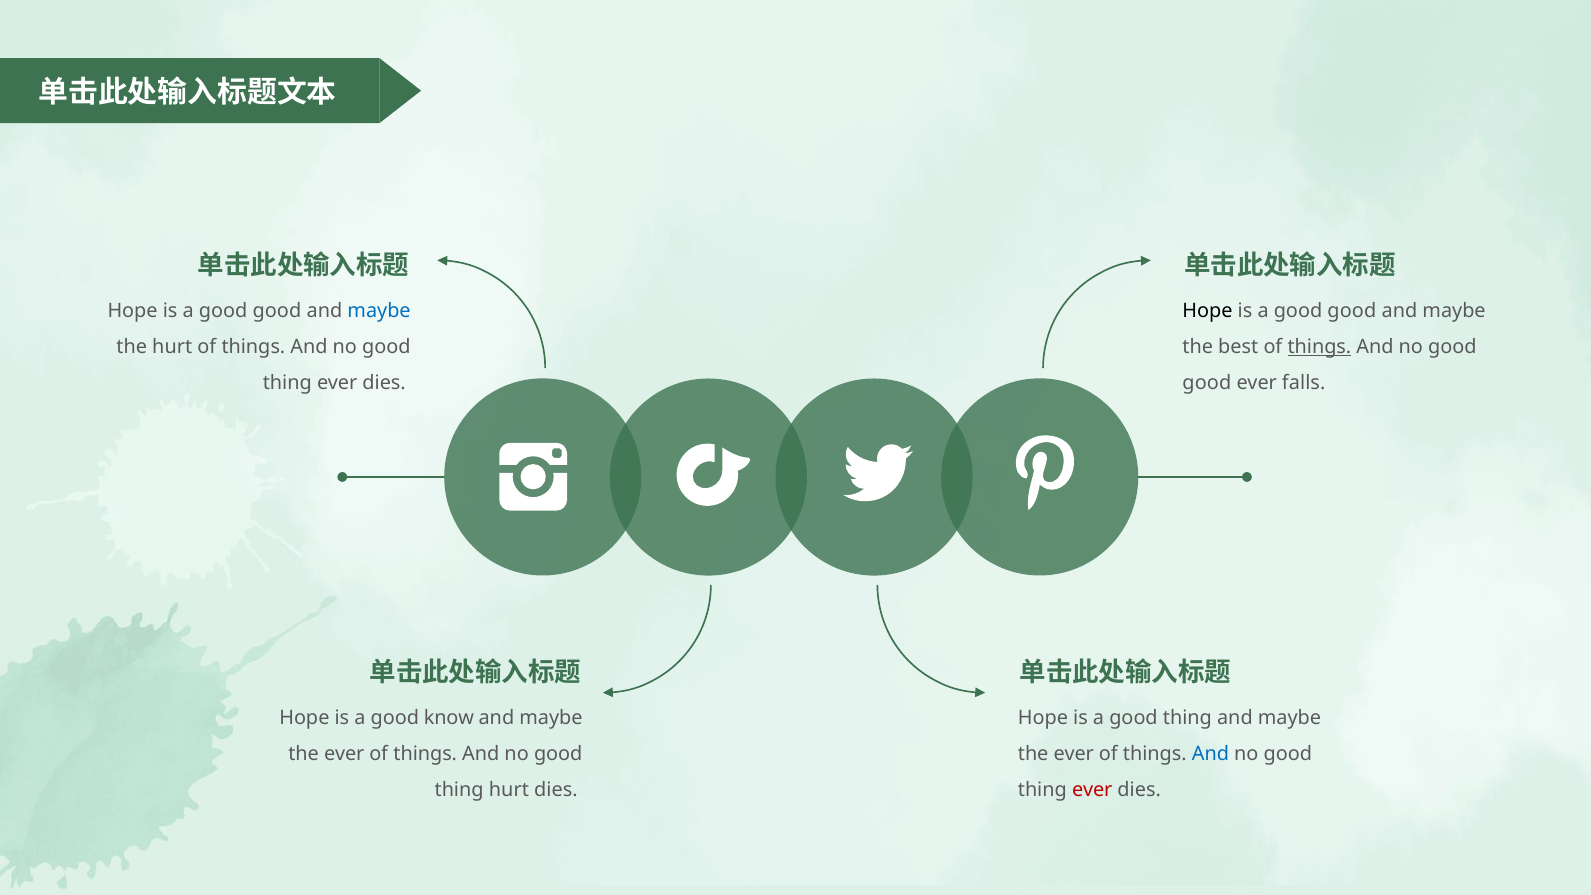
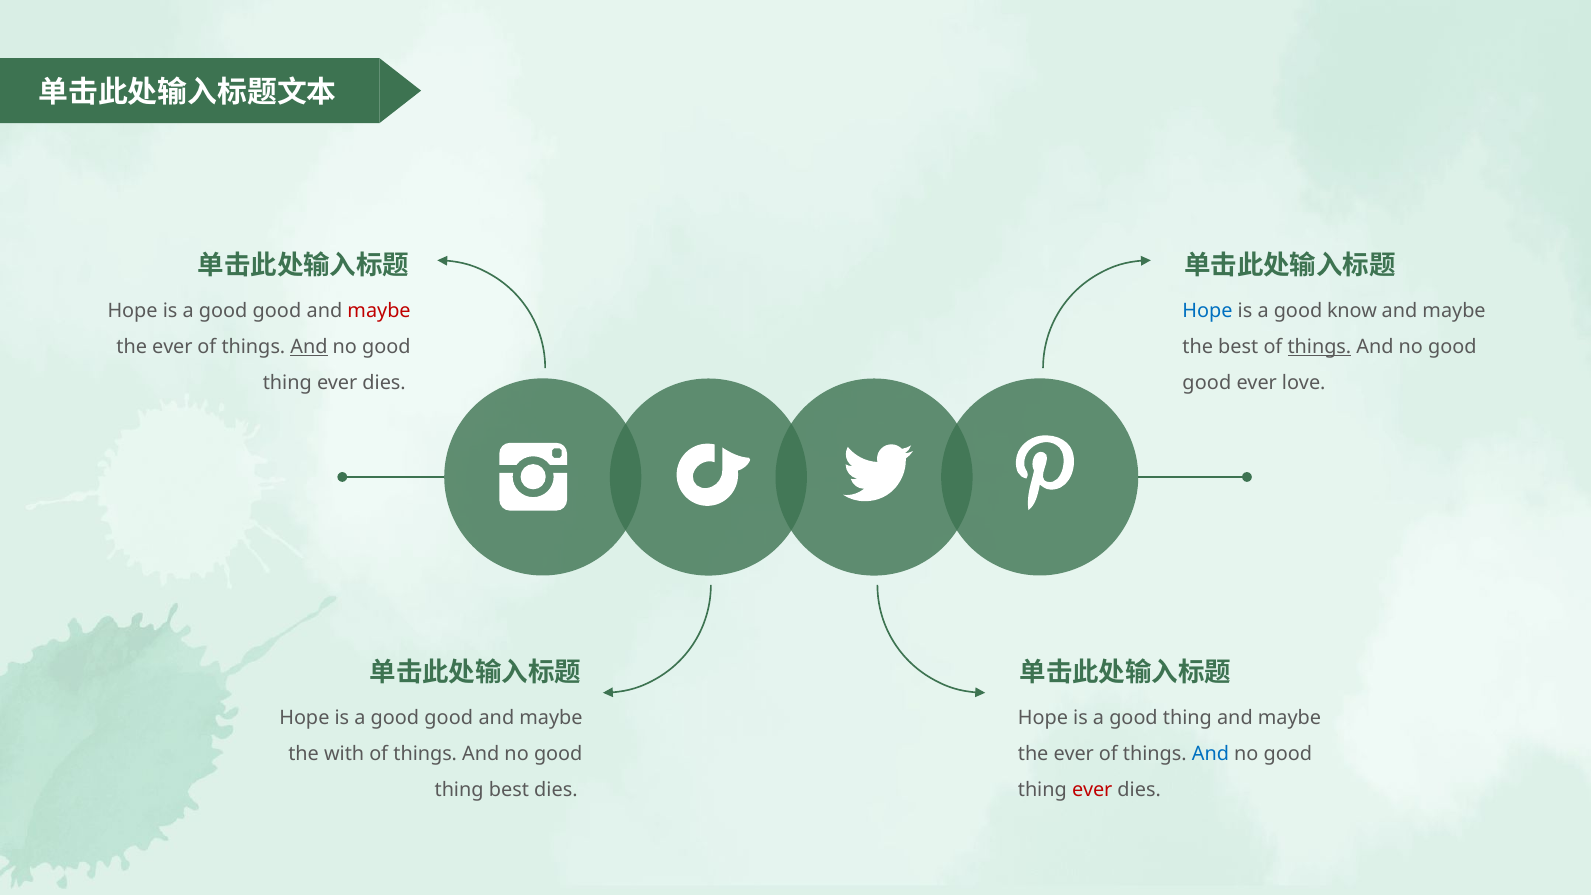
maybe at (379, 311) colour: blue -> red
Hope at (1208, 311) colour: black -> blue
good at (1352, 311): good -> know
hurt at (172, 347): hurt -> ever
And at (309, 347) underline: none -> present
falls: falls -> love
know at (449, 718): know -> good
ever at (344, 754): ever -> with
thing hurt: hurt -> best
